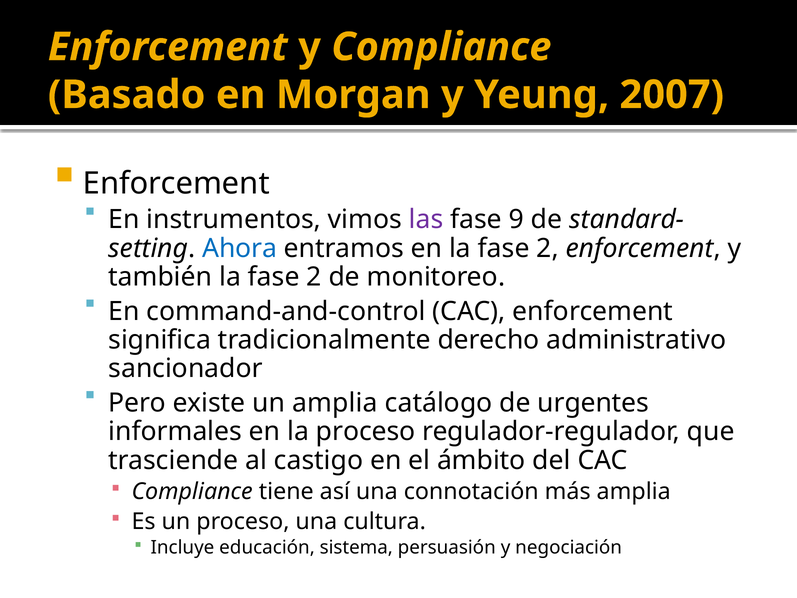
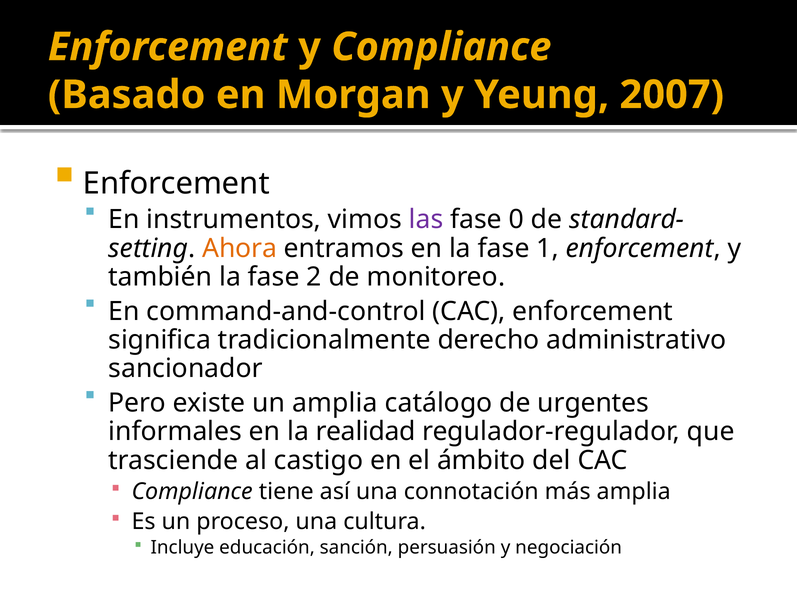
9: 9 -> 0
Ahora colour: blue -> orange
en la fase 2: 2 -> 1
la proceso: proceso -> realidad
sistema: sistema -> sanción
